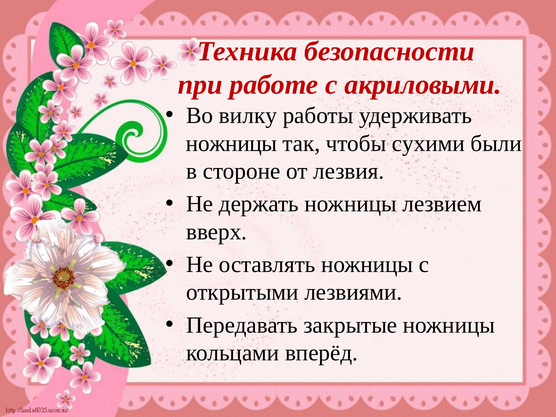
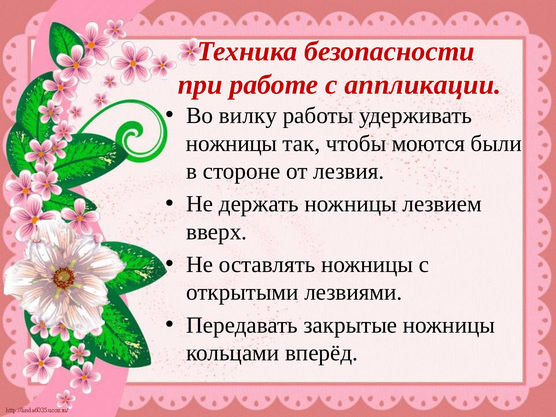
акриловыми: акриловыми -> аппликации
сухими: сухими -> моются
